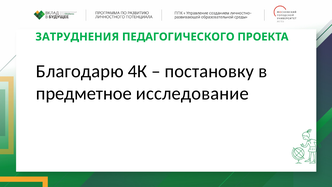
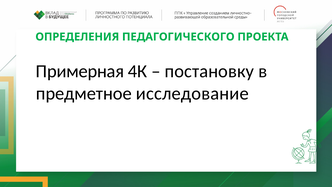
ЗАТРУДНЕНИЯ: ЗАТРУДНЕНИЯ -> ОПРЕДЕЛЕНИЯ
Благодарю: Благодарю -> Примерная
